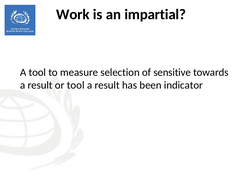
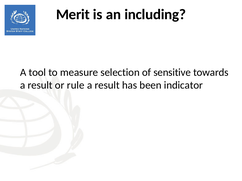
Work: Work -> Merit
impartial: impartial -> including
or tool: tool -> rule
